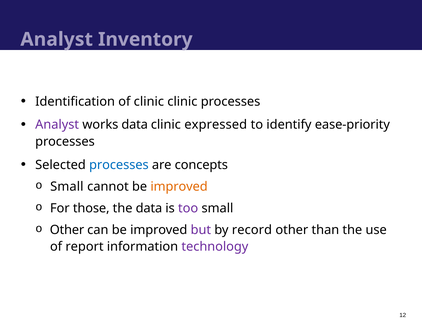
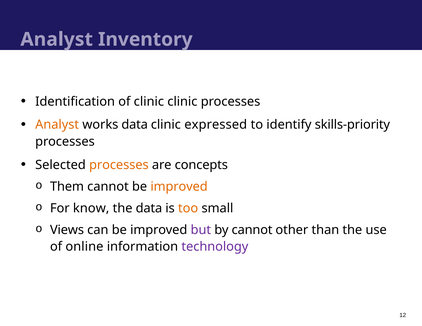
Analyst at (57, 125) colour: purple -> orange
ease-priority: ease-priority -> skills-priority
processes at (119, 165) colour: blue -> orange
Small at (67, 187): Small -> Them
those: those -> know
too colour: purple -> orange
Other at (67, 230): Other -> Views
by record: record -> cannot
report: report -> online
